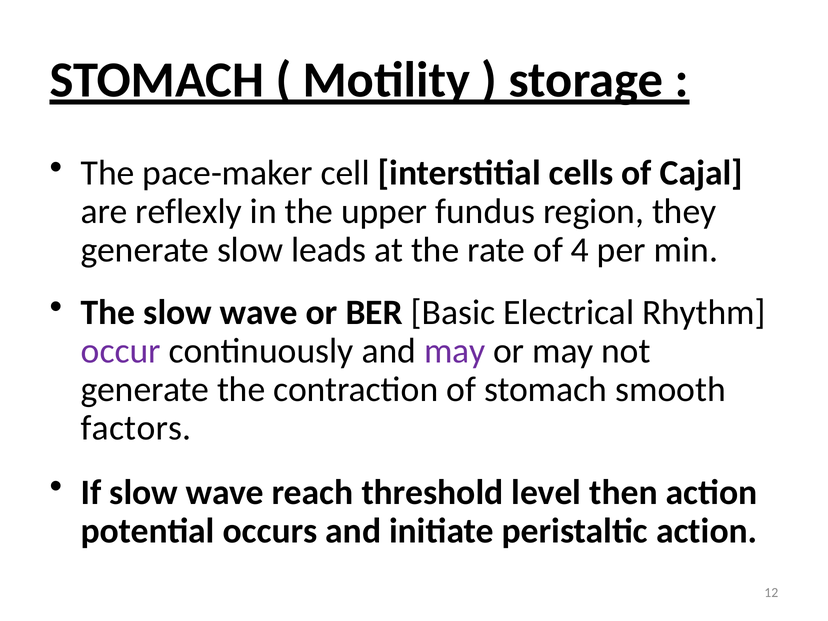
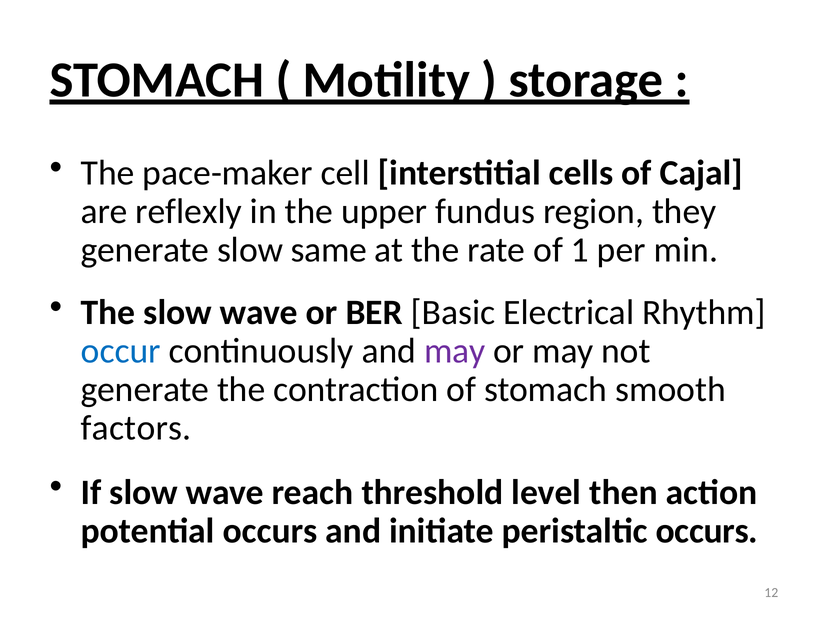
leads: leads -> same
4: 4 -> 1
occur colour: purple -> blue
peristaltic action: action -> occurs
